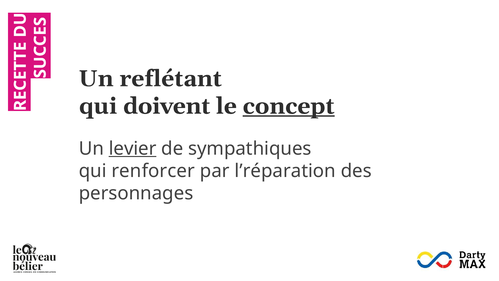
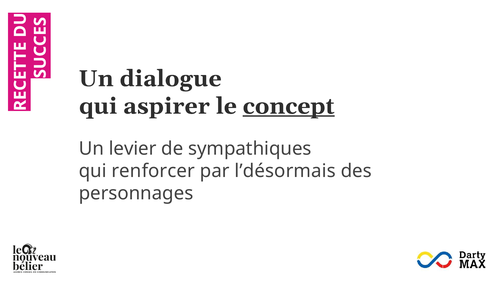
reflétant: reflétant -> dialogue
doivent: doivent -> aspirer
levier underline: present -> none
l’réparation: l’réparation -> l’désormais
